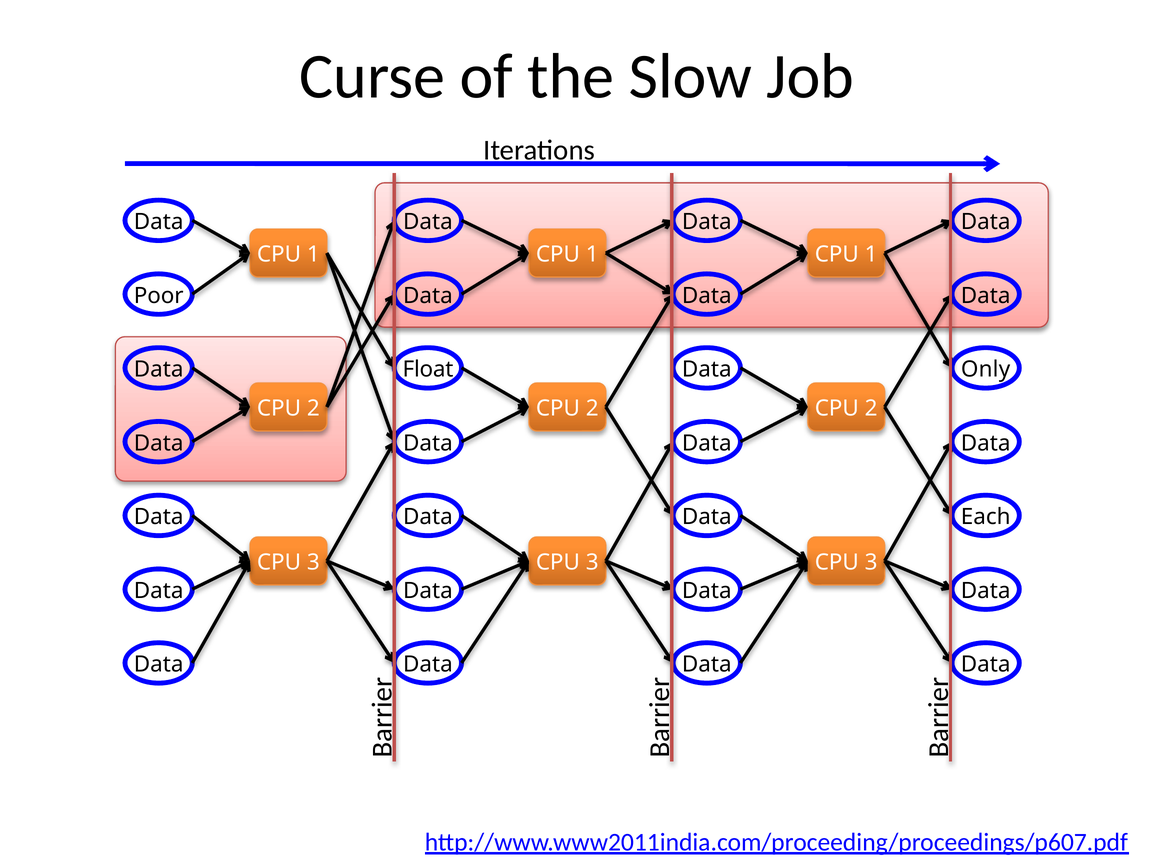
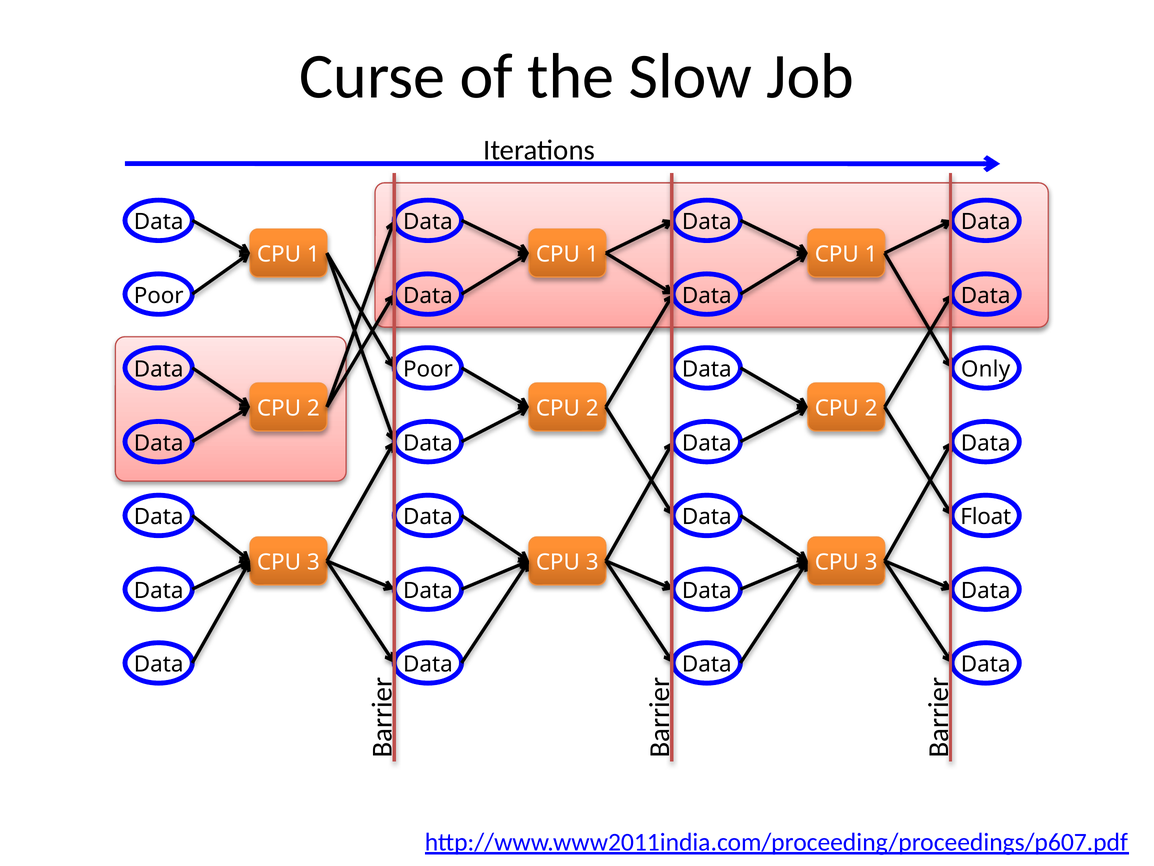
Float at (428, 369): Float -> Poor
Each: Each -> Float
